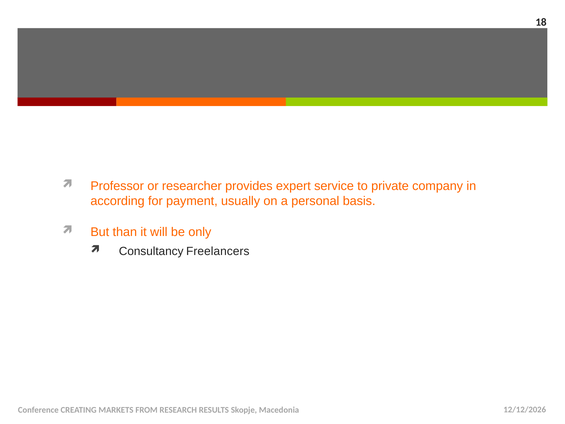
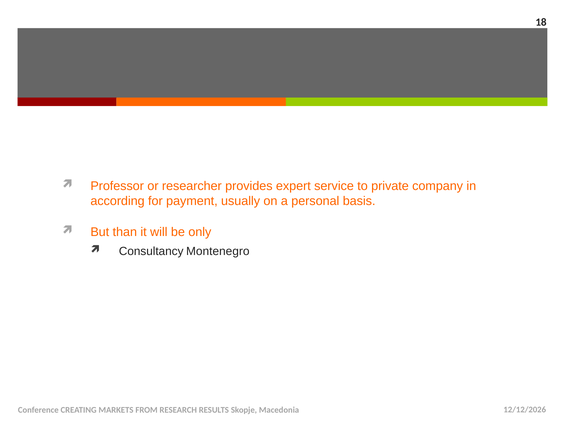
Freelancers: Freelancers -> Montenegro
